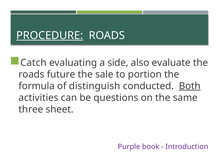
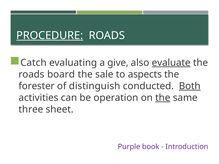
side: side -> give
evaluate underline: none -> present
future: future -> board
portion: portion -> aspects
formula: formula -> forester
questions: questions -> operation
the at (163, 98) underline: none -> present
